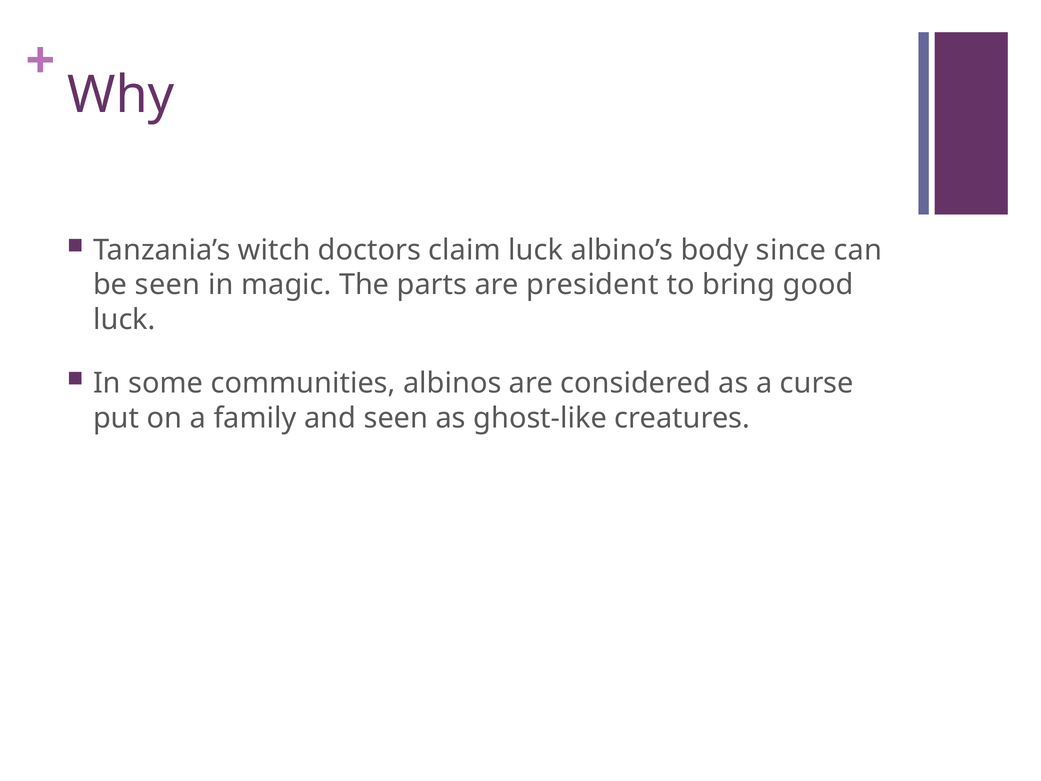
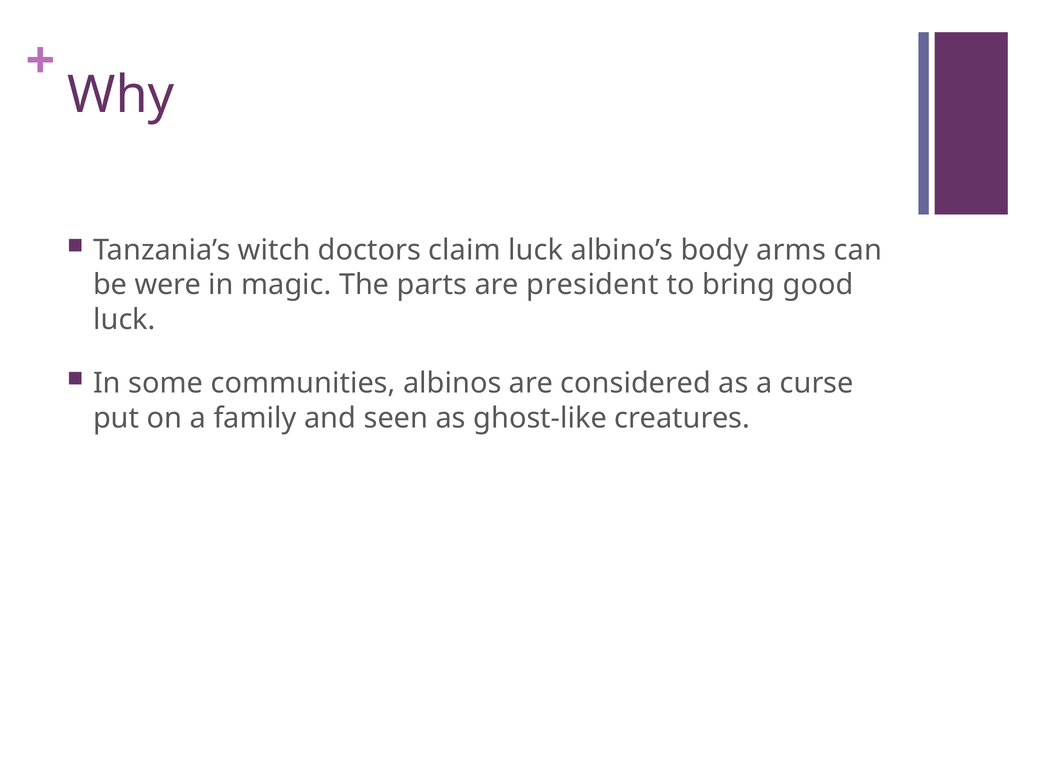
since: since -> arms
be seen: seen -> were
